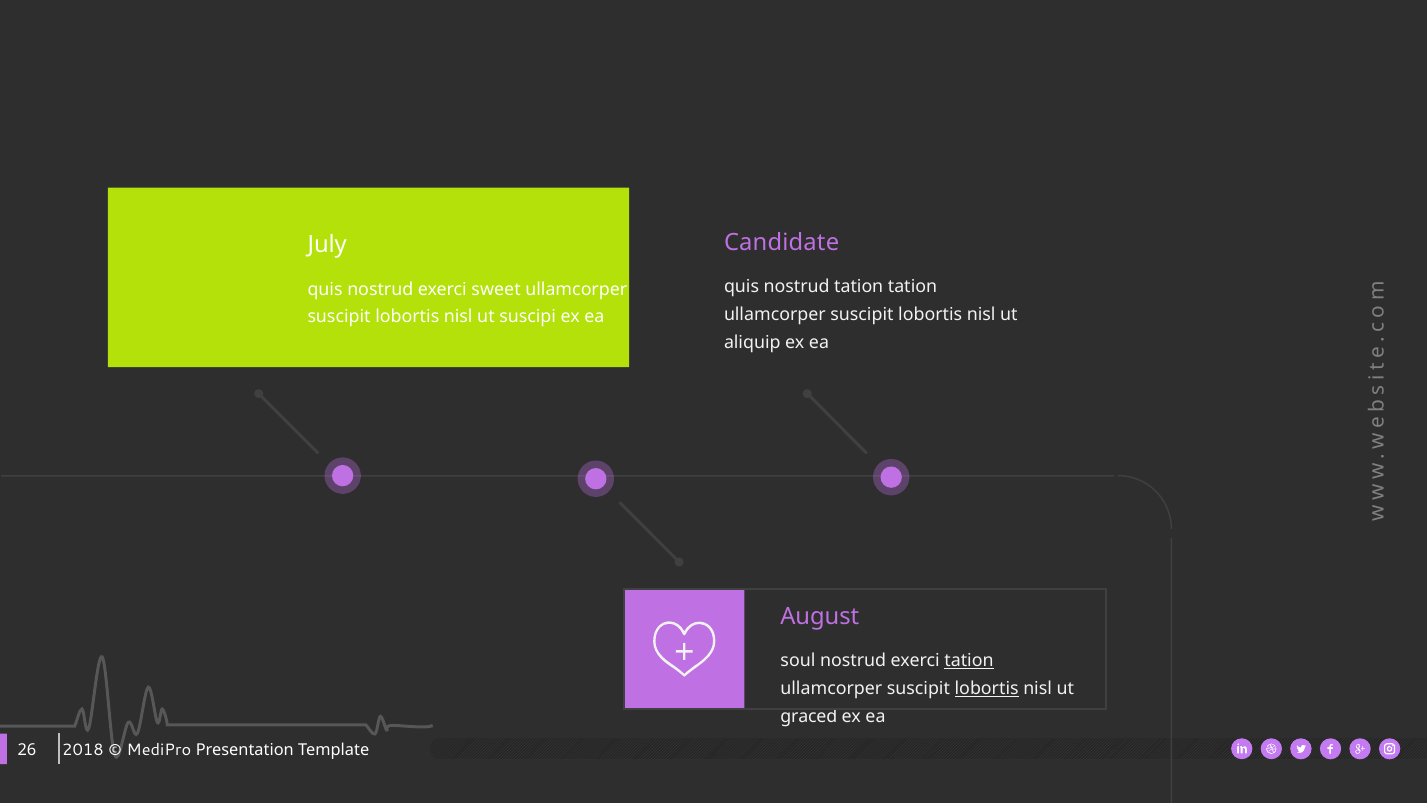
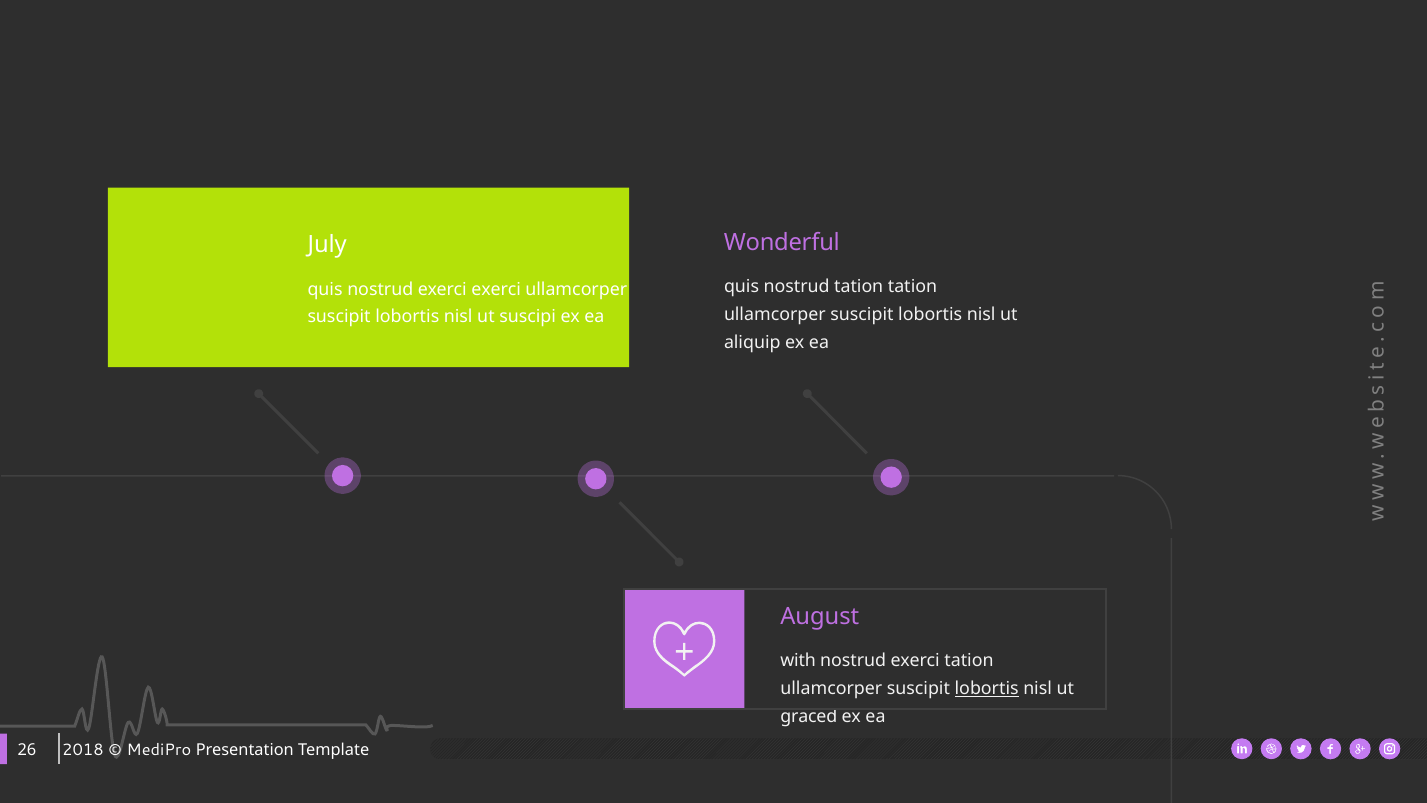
Candidate: Candidate -> Wonderful
exerci sweet: sweet -> exerci
soul: soul -> with
tation at (969, 661) underline: present -> none
